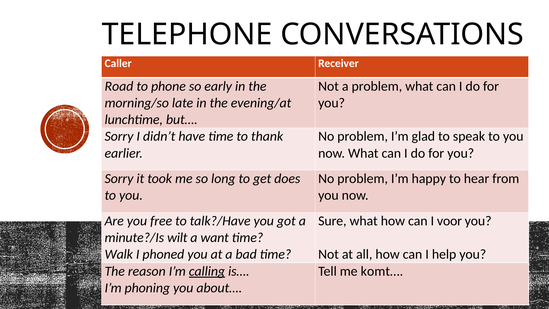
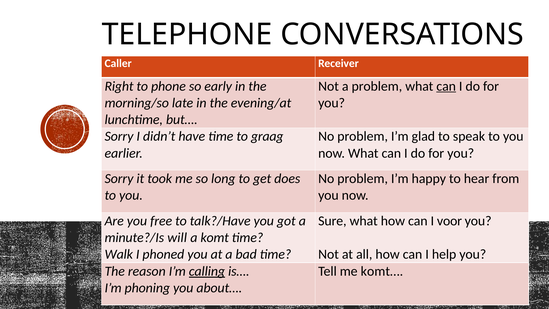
Road: Road -> Right
can at (446, 86) underline: none -> present
thank: thank -> graag
wilt: wilt -> will
want: want -> komt
